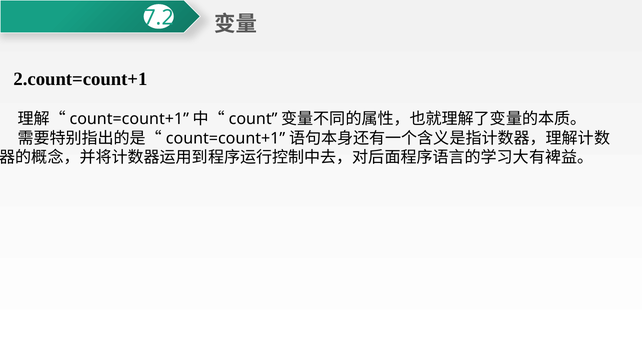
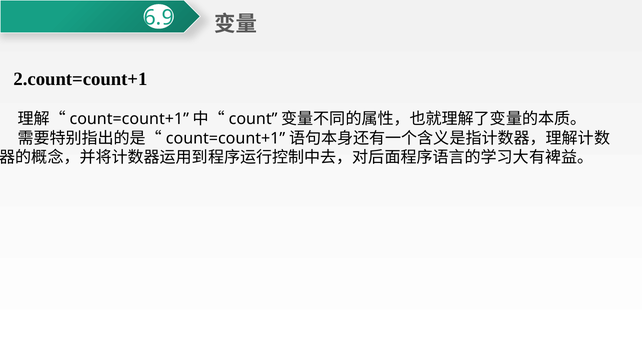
7.2: 7.2 -> 6.9
